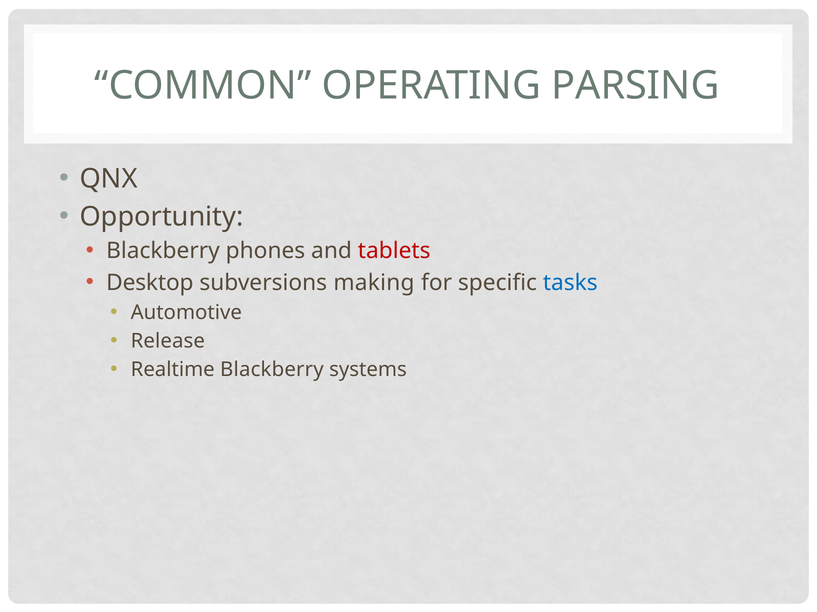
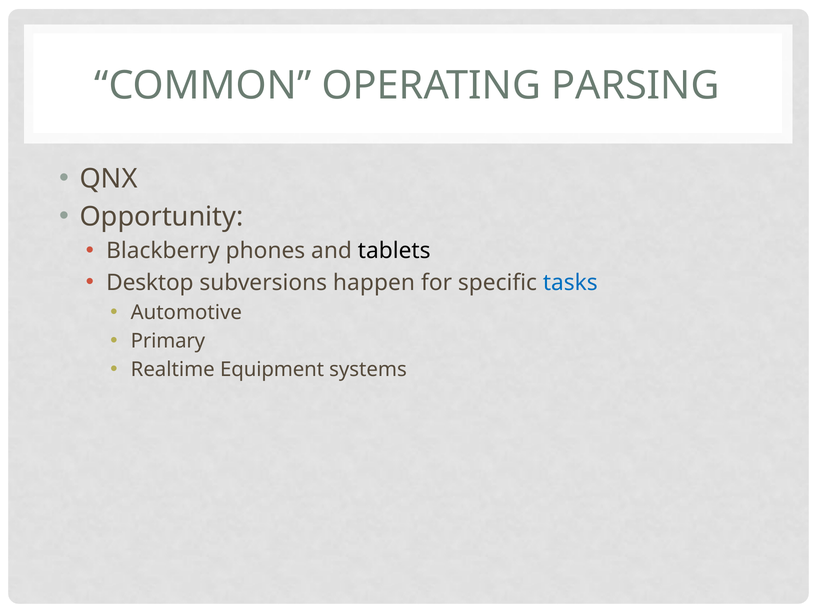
tablets colour: red -> black
making: making -> happen
Release: Release -> Primary
Realtime Blackberry: Blackberry -> Equipment
